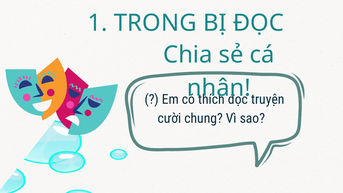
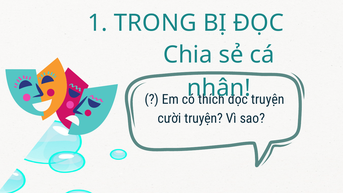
chung: chung -> truyện
